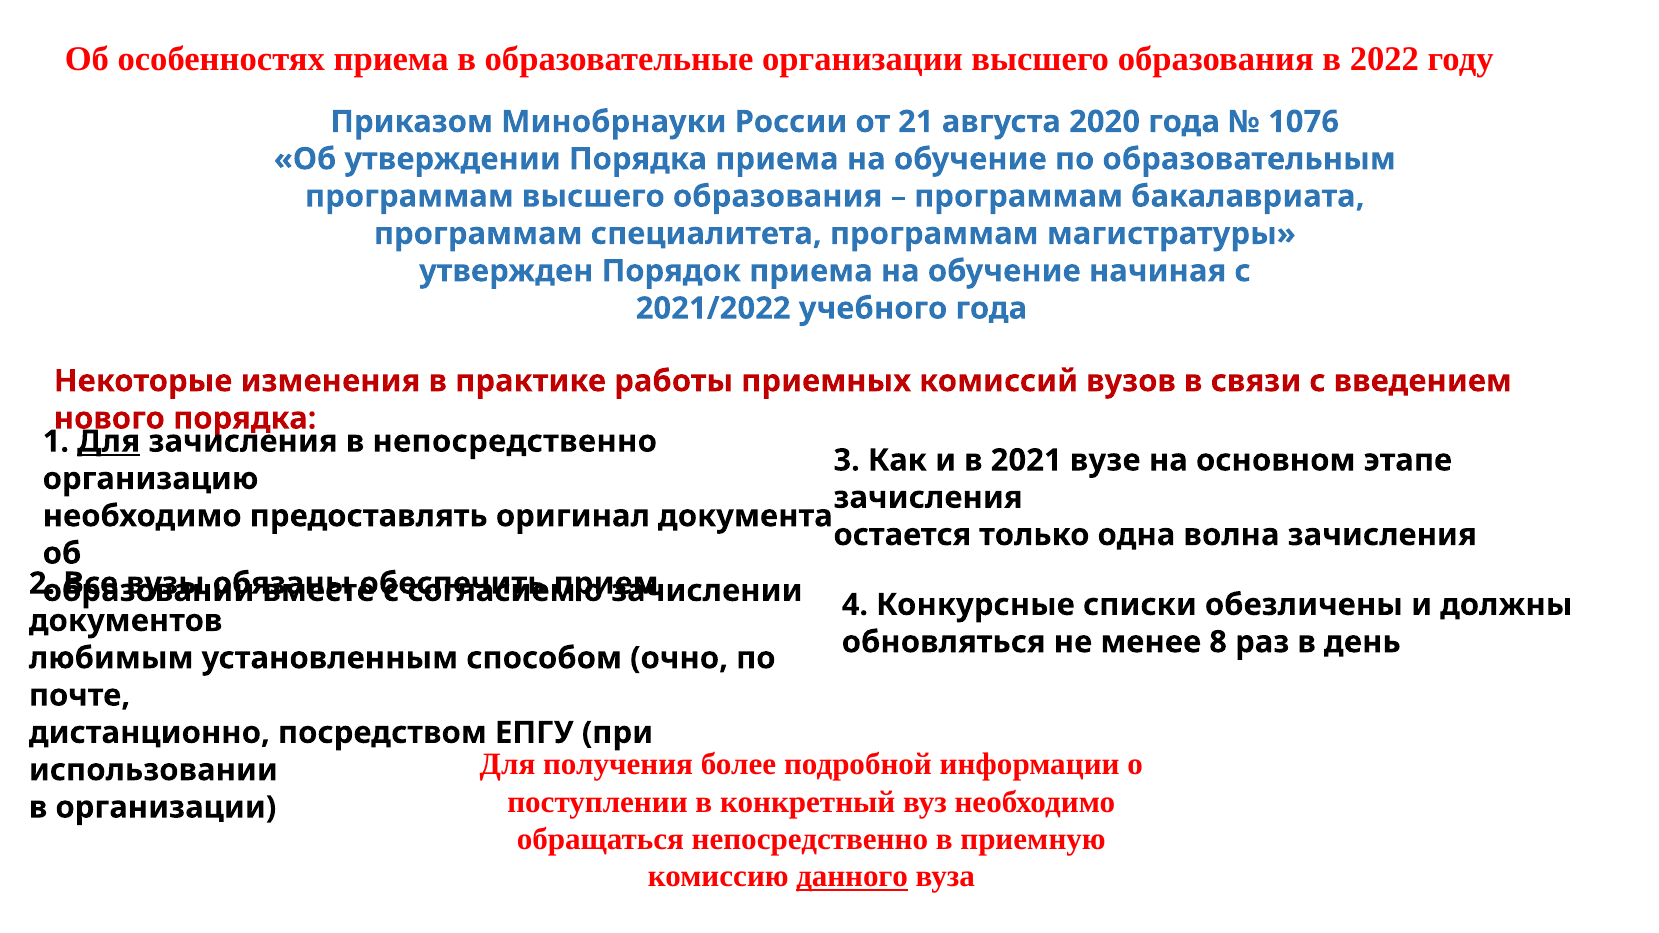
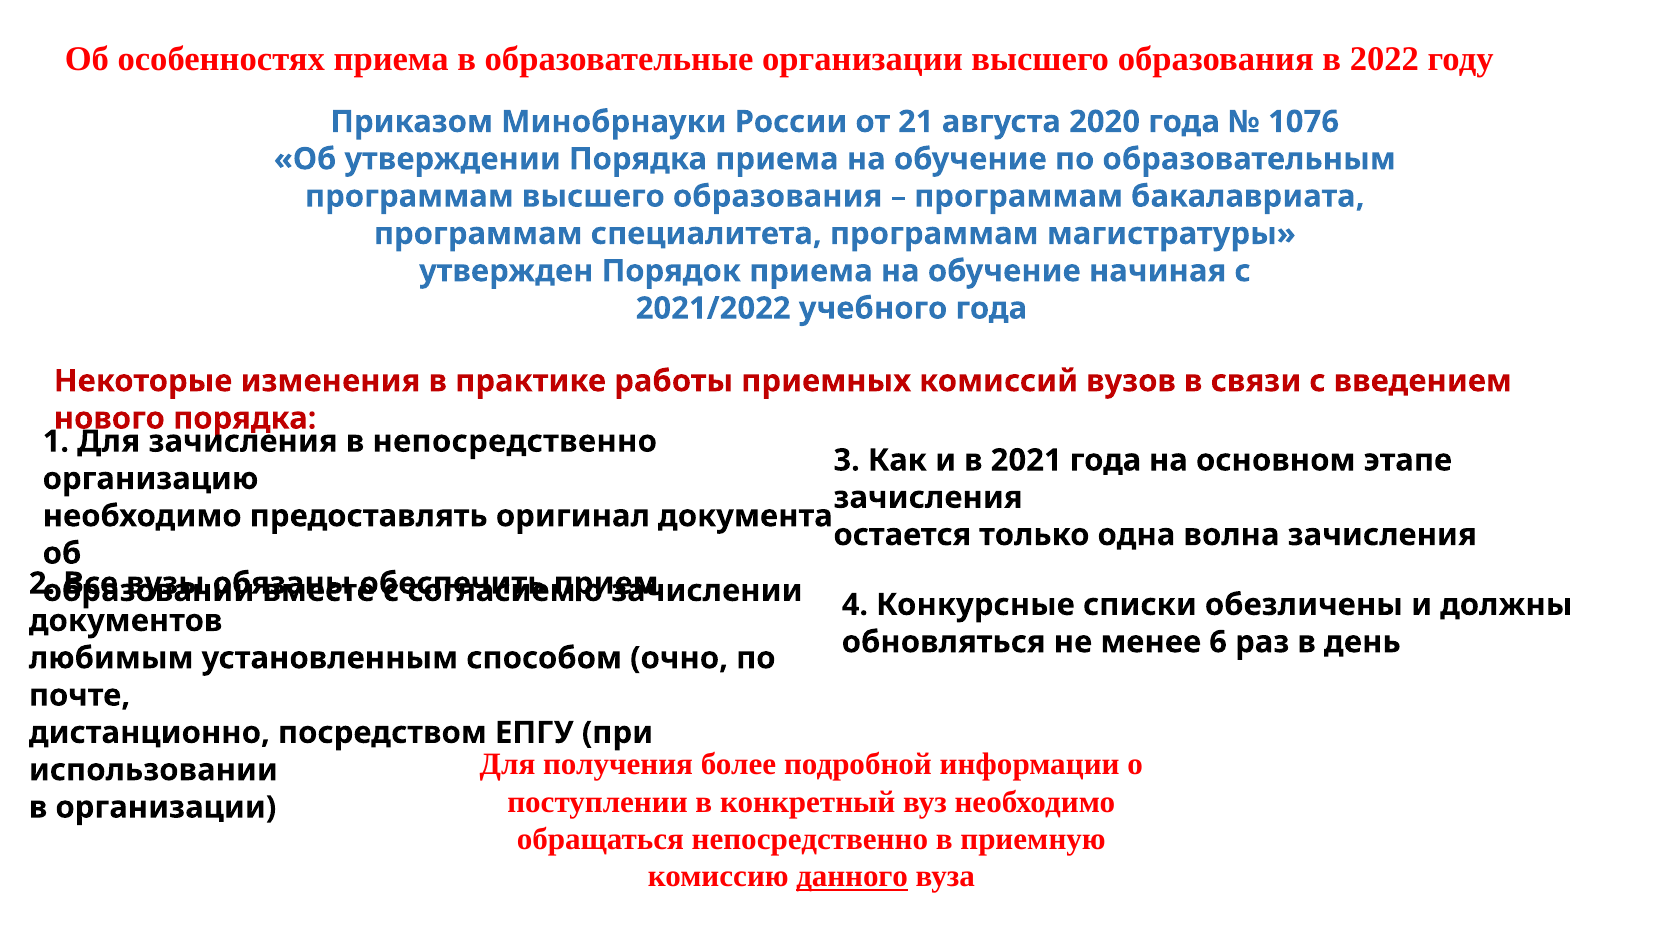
Для at (109, 442) underline: present -> none
2021 вузе: вузе -> года
8: 8 -> 6
